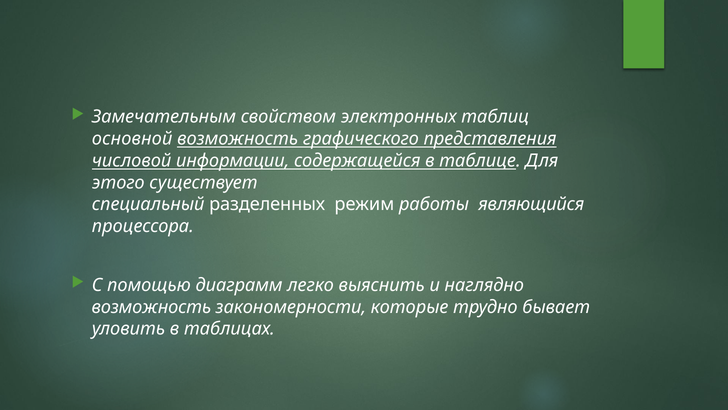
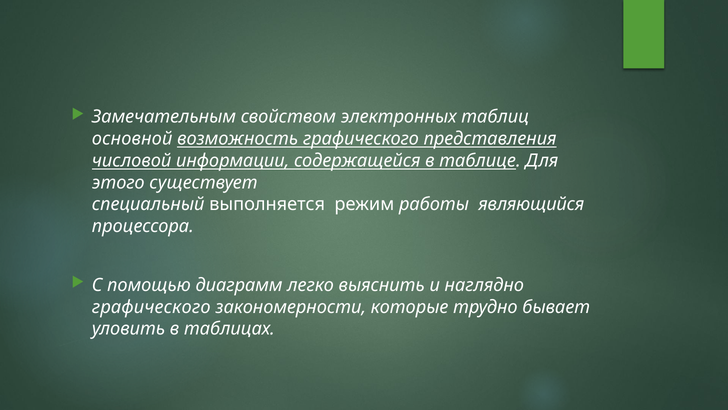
разделенных: разделенных -> выполняется
возможность at (151, 307): возможность -> графического
